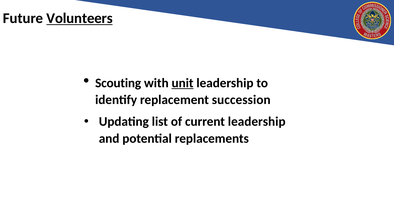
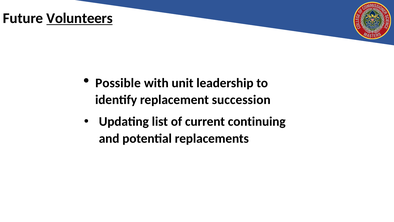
Scouting: Scouting -> Possible
unit underline: present -> none
current leadership: leadership -> continuing
